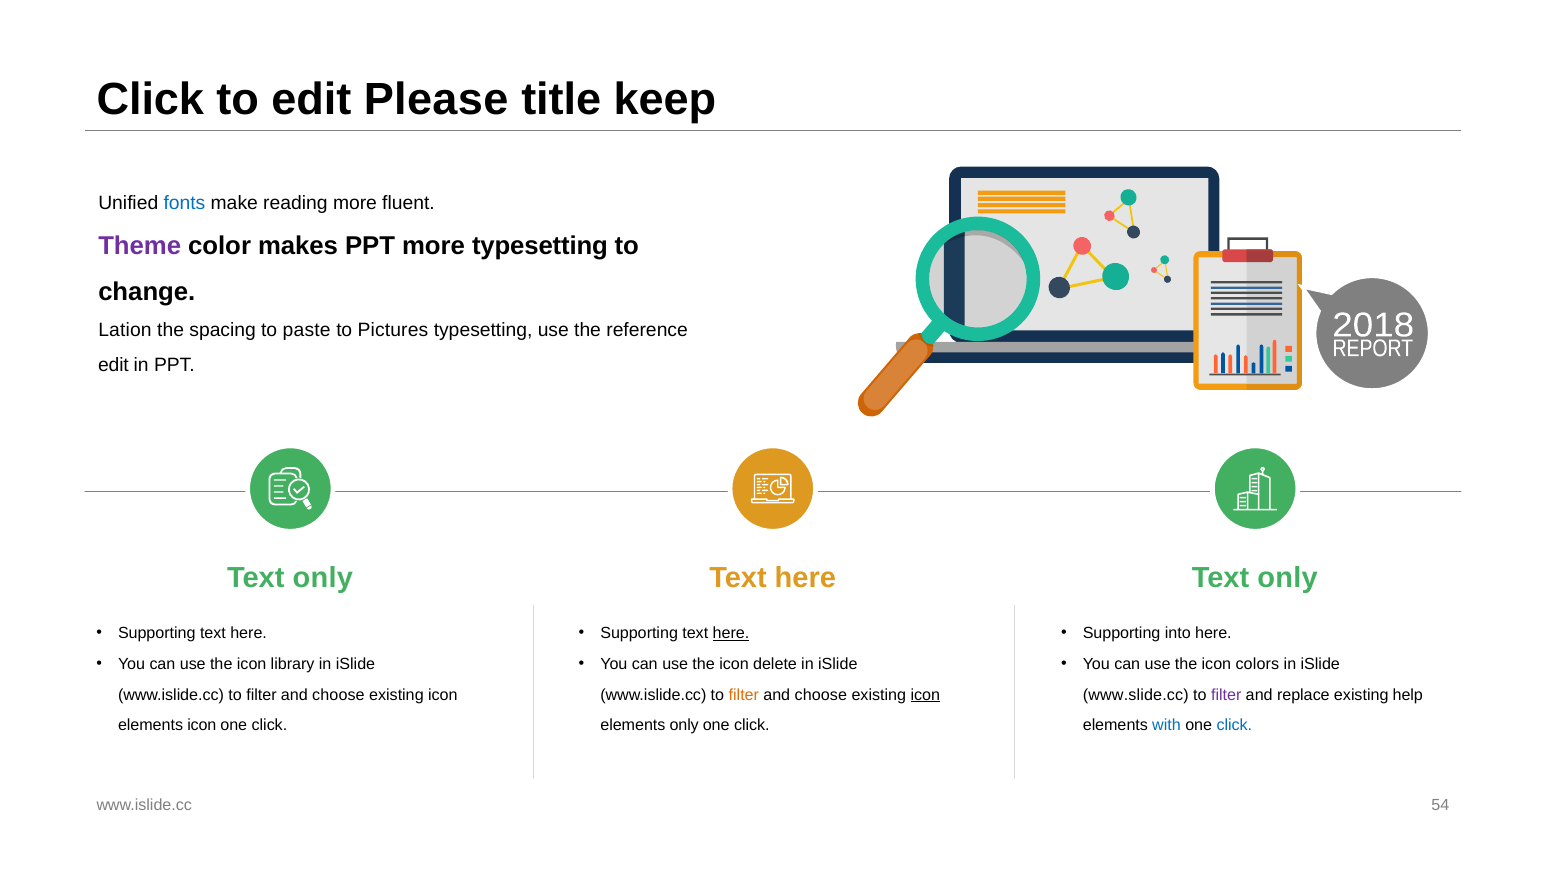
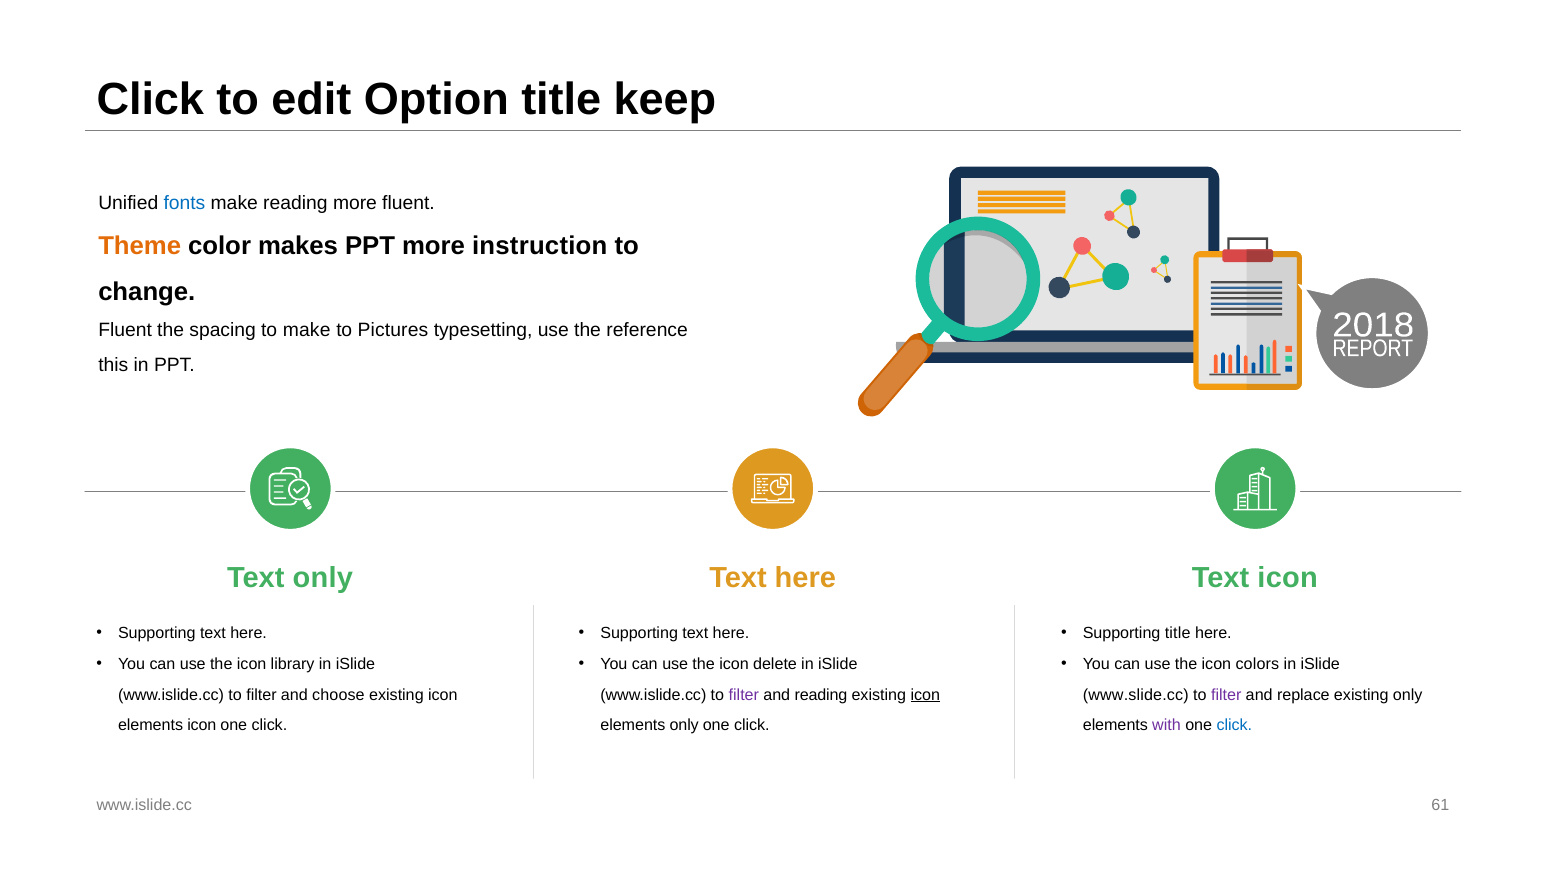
Please: Please -> Option
Theme colour: purple -> orange
more typesetting: typesetting -> instruction
Lation at (125, 330): Lation -> Fluent
to paste: paste -> make
edit at (113, 365): edit -> this
only at (1288, 578): only -> icon
here at (731, 634) underline: present -> none
Supporting into: into -> title
filter at (744, 695) colour: orange -> purple
choose at (821, 695): choose -> reading
existing help: help -> only
with colour: blue -> purple
54: 54 -> 61
